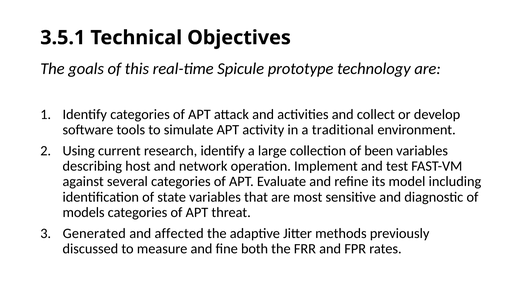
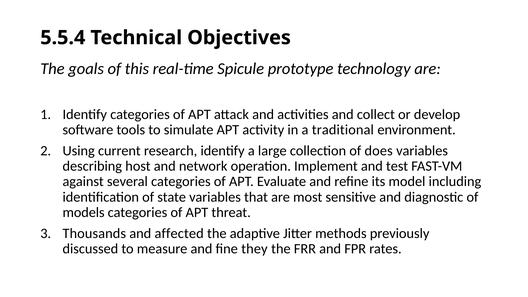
3.5.1: 3.5.1 -> 5.5.4
been: been -> does
Generated: Generated -> Thousands
both: both -> they
